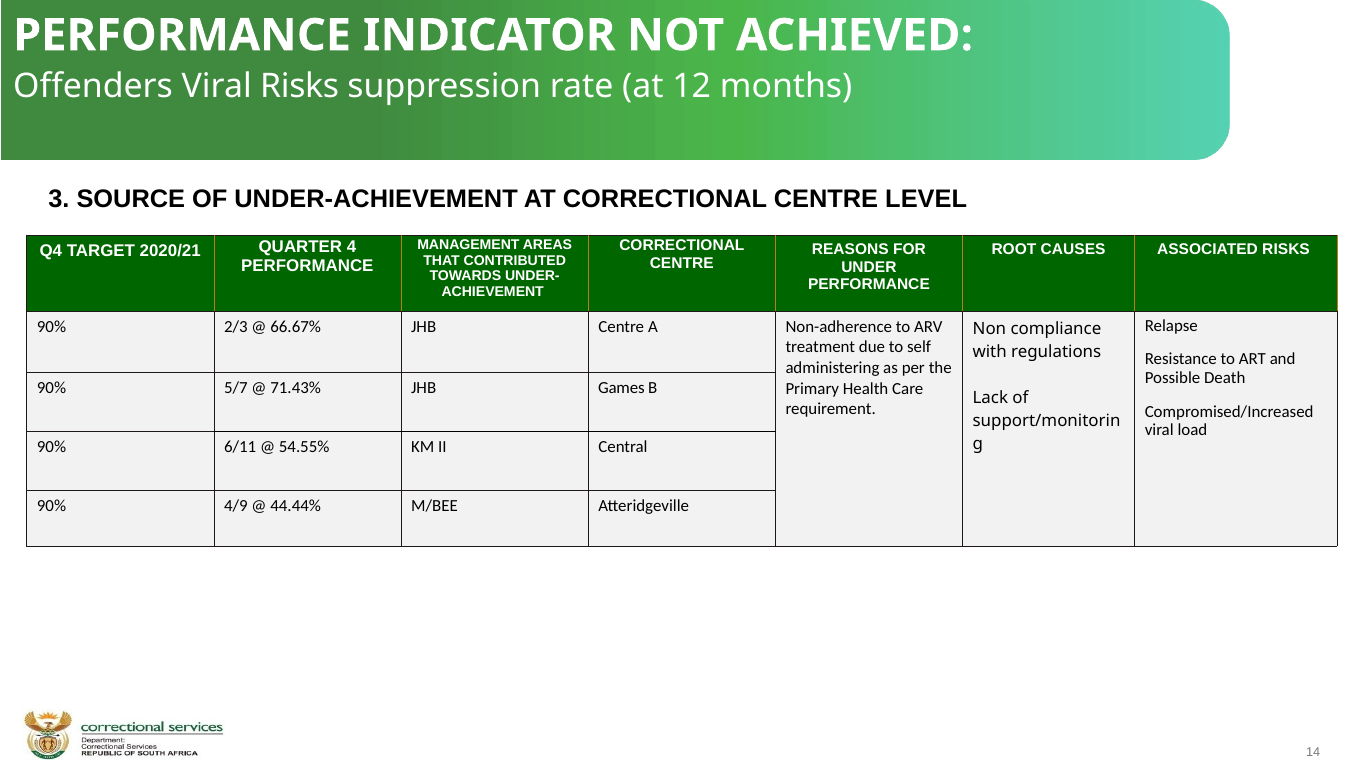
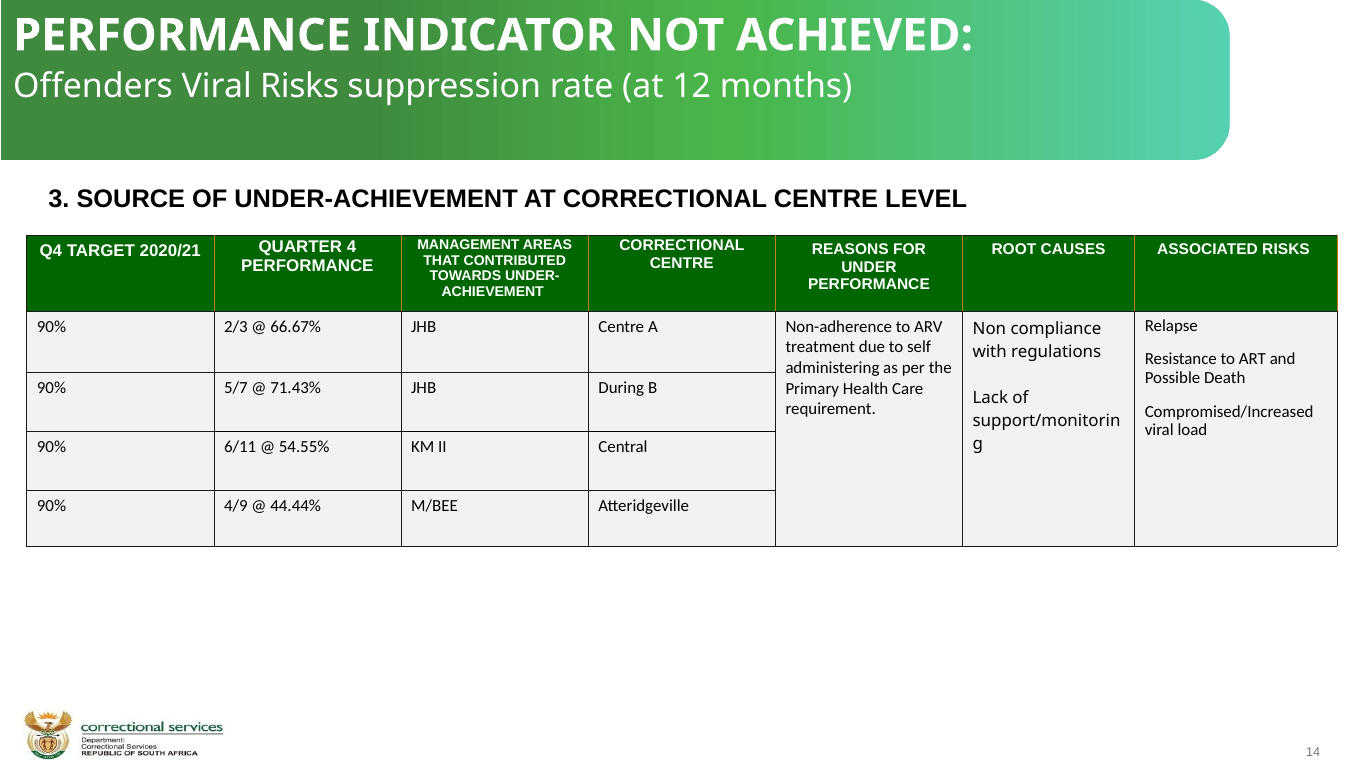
Games: Games -> During
